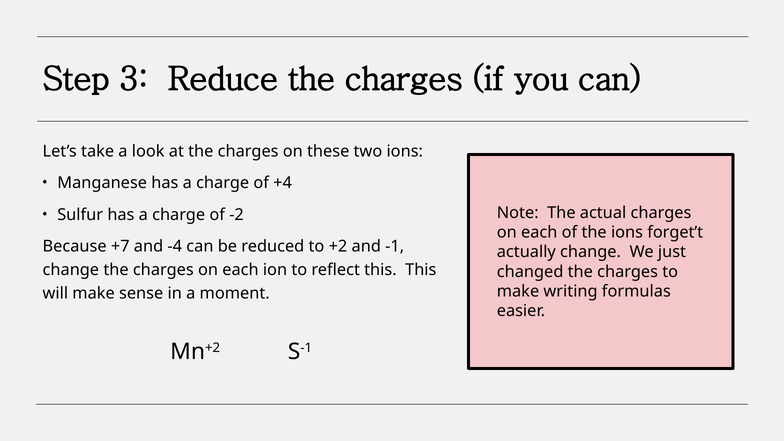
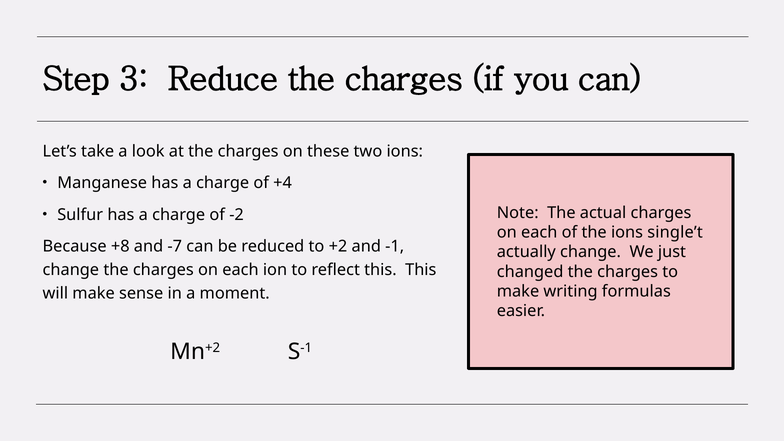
forget’t: forget’t -> single’t
+7: +7 -> +8
-4: -4 -> -7
